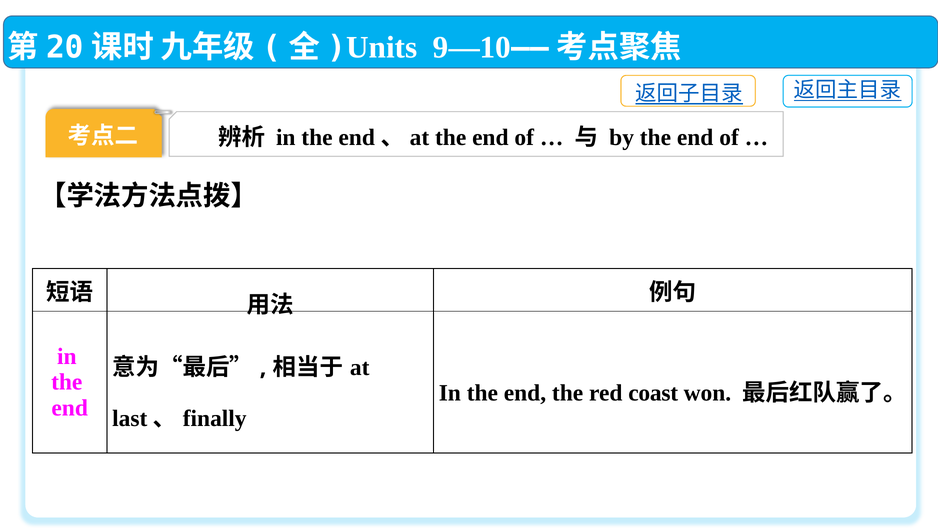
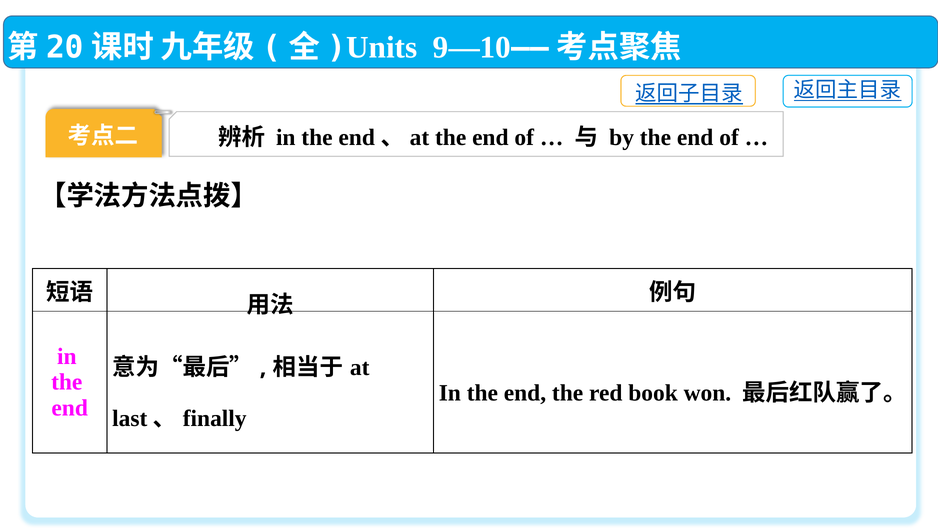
coast: coast -> book
